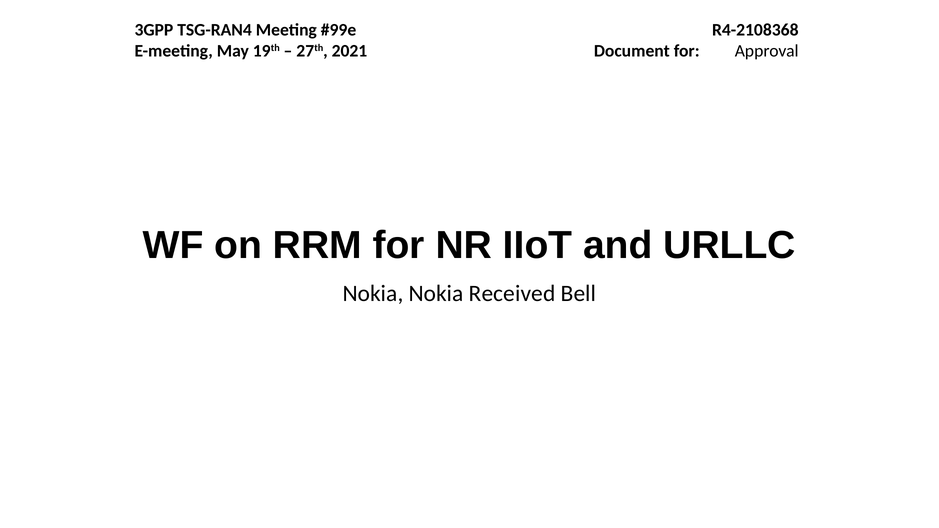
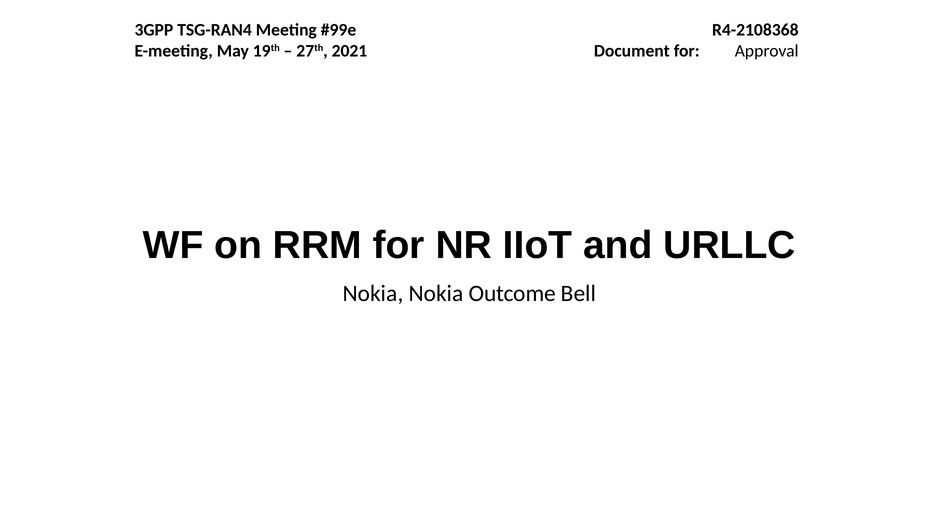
Received: Received -> Outcome
